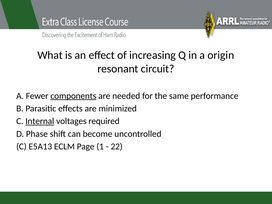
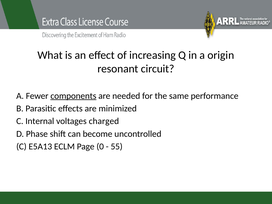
Internal underline: present -> none
required: required -> charged
1: 1 -> 0
22: 22 -> 55
